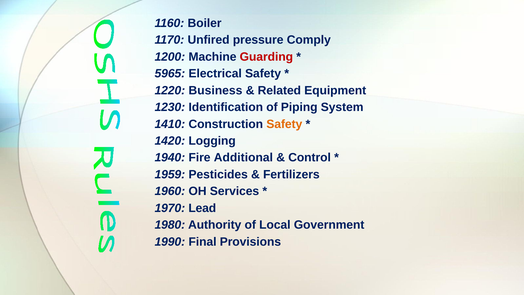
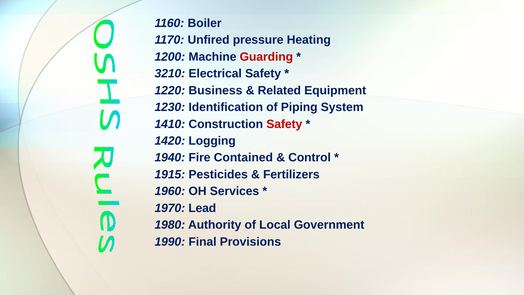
Comply: Comply -> Heating
5965: 5965 -> 3210
Safety at (284, 124) colour: orange -> red
Additional: Additional -> Contained
1959: 1959 -> 1915
